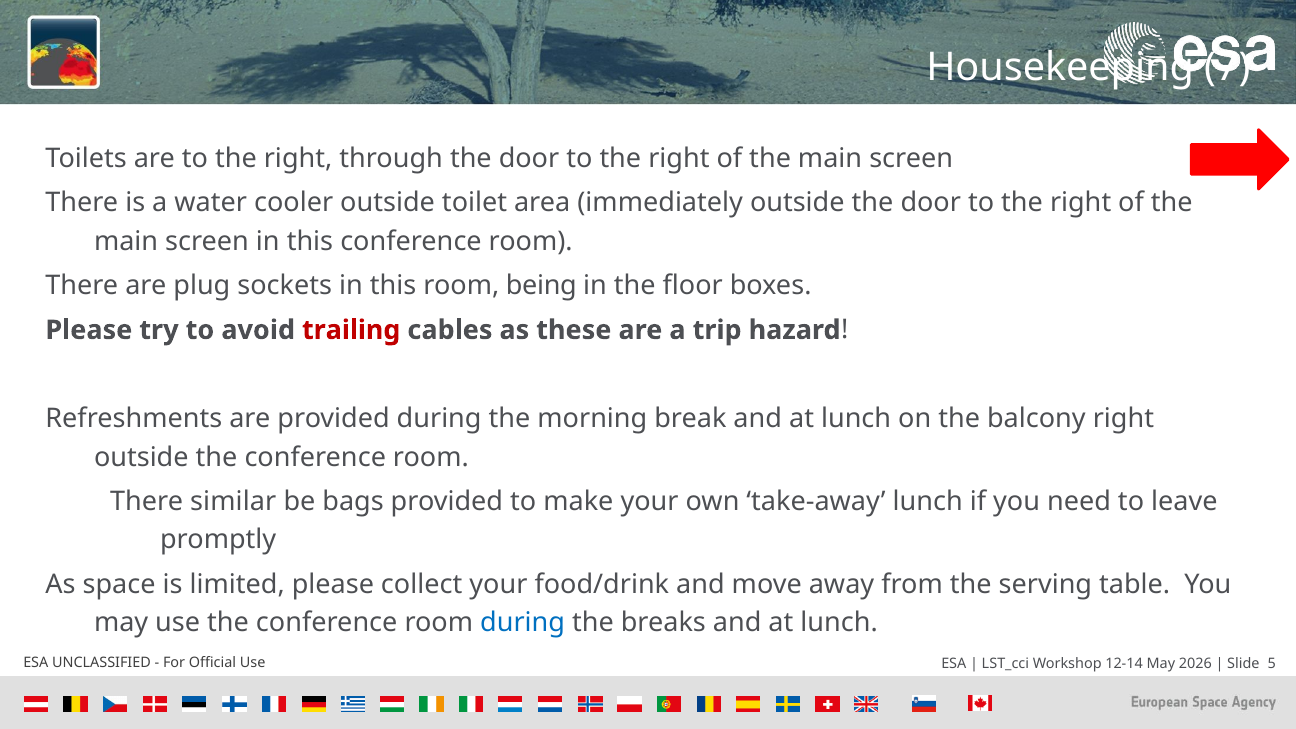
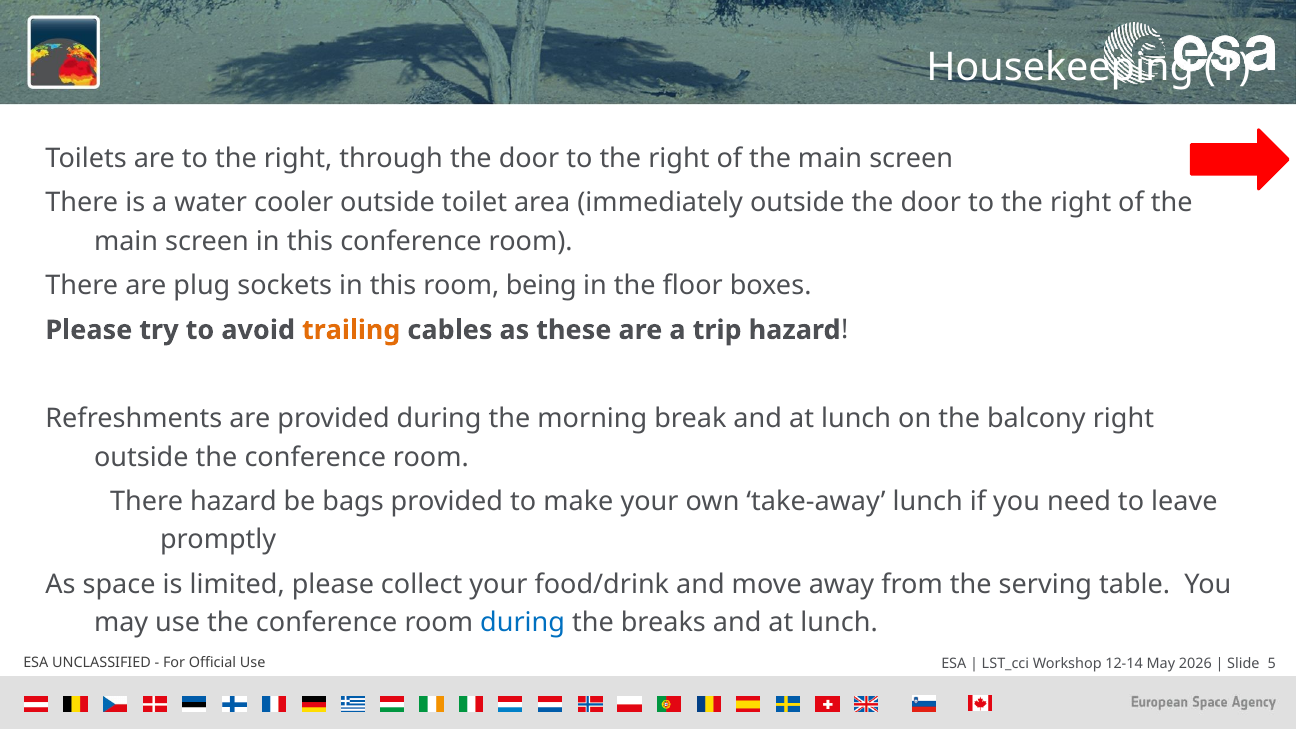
7: 7 -> 1
trailing colour: red -> orange
There similar: similar -> hazard
